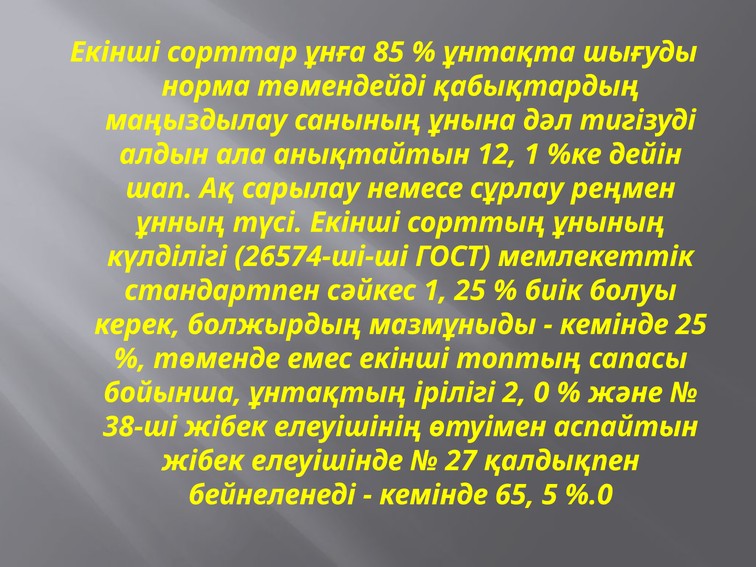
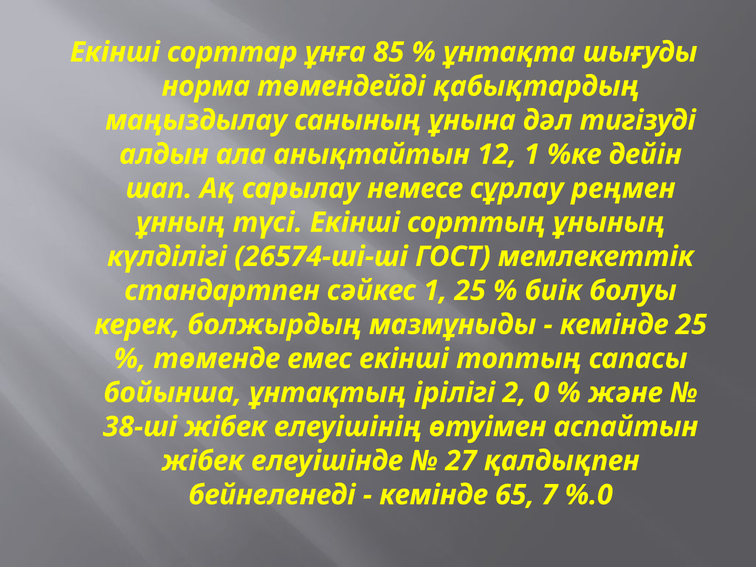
5: 5 -> 7
